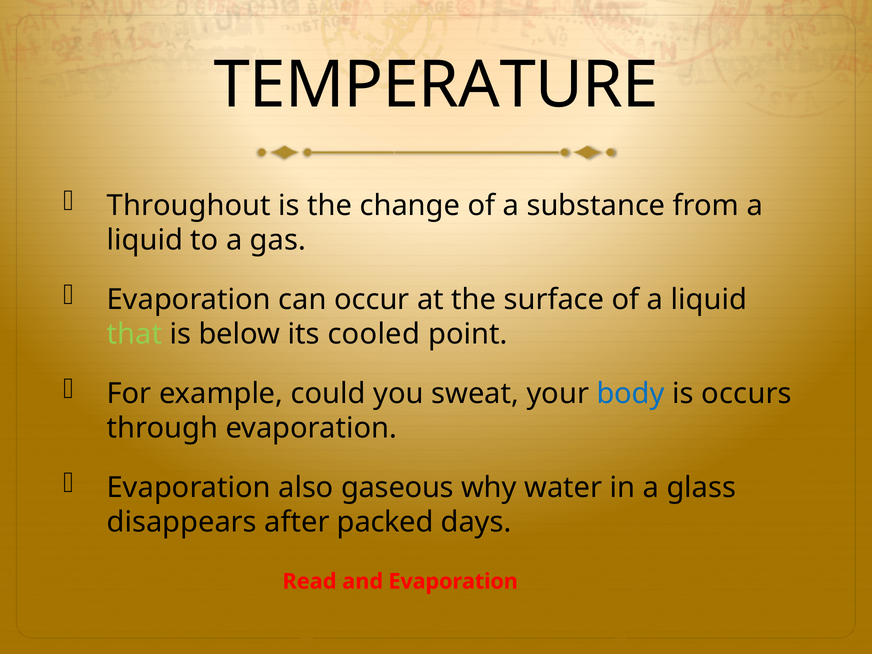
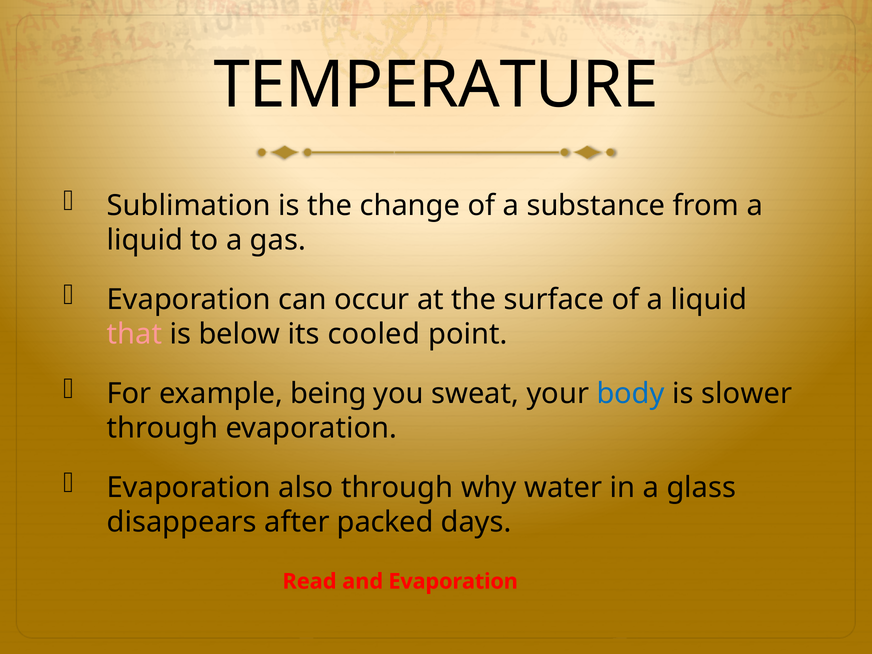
Throughout: Throughout -> Sublimation
that colour: light green -> pink
could: could -> being
occurs: occurs -> slower
also gaseous: gaseous -> through
